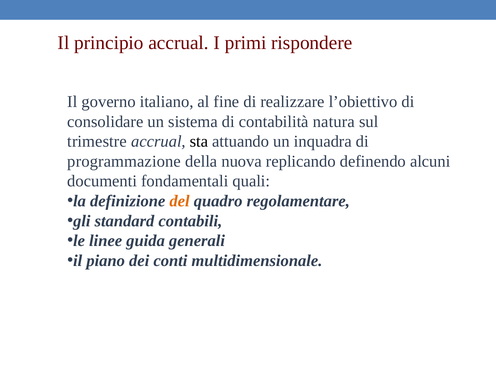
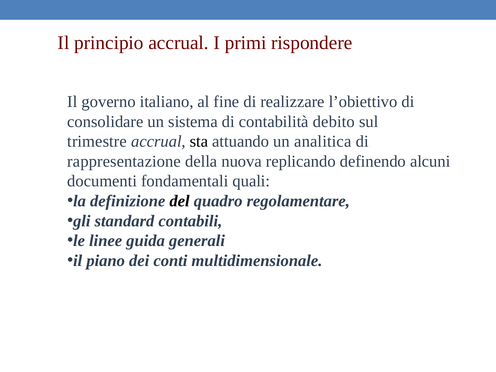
natura: natura -> debito
inquadra: inquadra -> analitica
programmazione: programmazione -> rappresentazione
del colour: orange -> black
